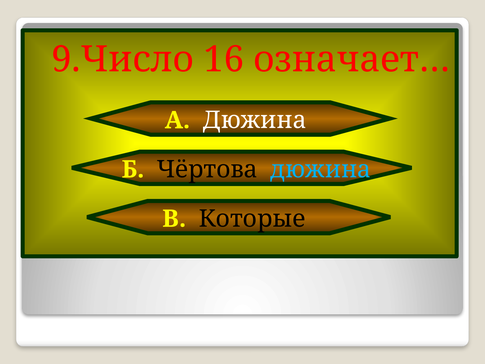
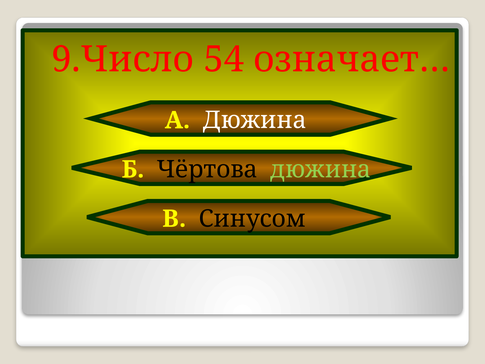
16: 16 -> 54
дюжина at (321, 169) colour: light blue -> light green
Которые: Которые -> Синусом
